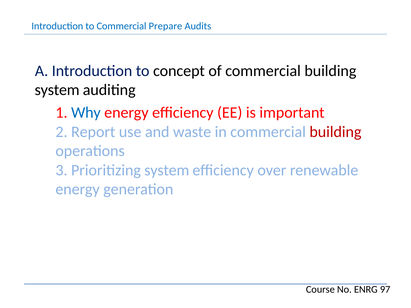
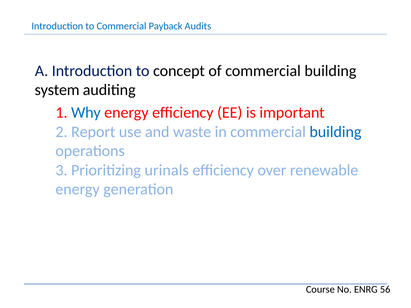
Prepare: Prepare -> Payback
building at (335, 132) colour: red -> blue
Prioritizing system: system -> urinals
97: 97 -> 56
